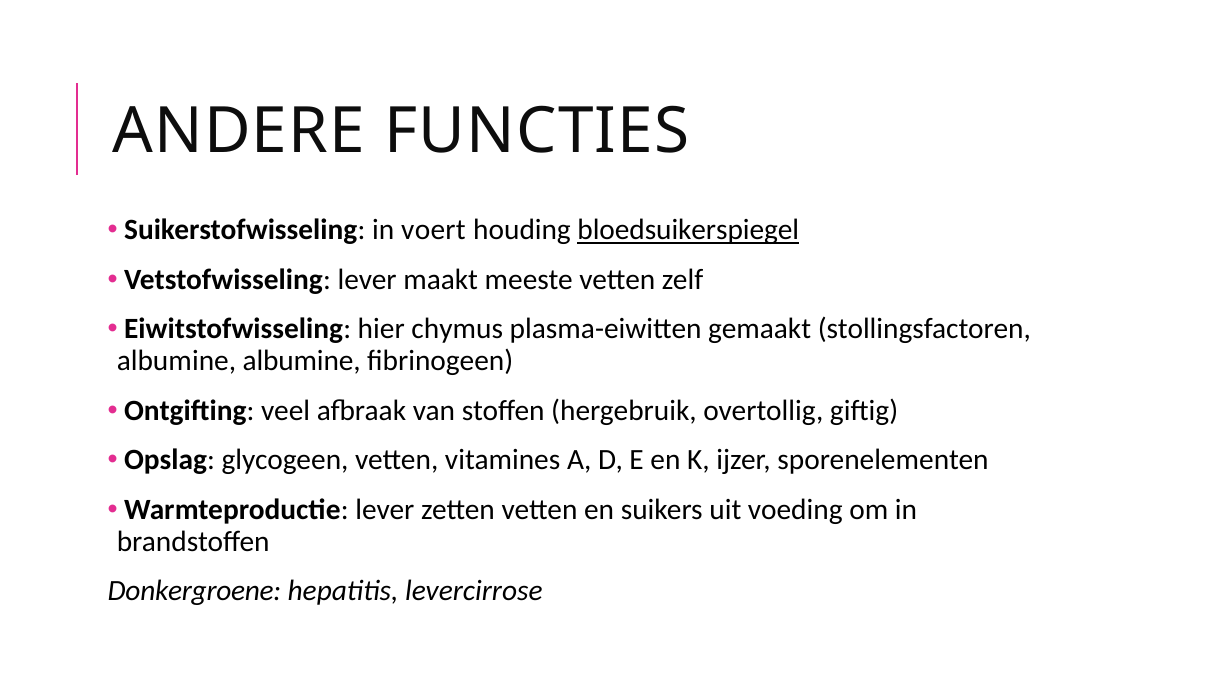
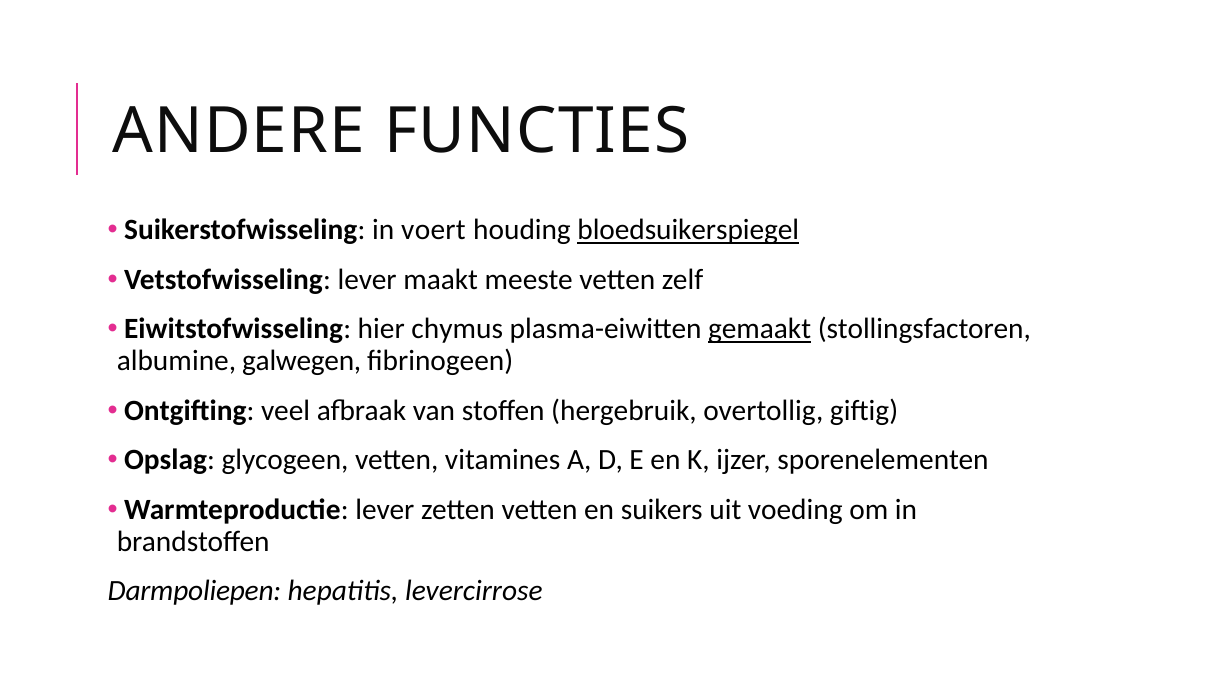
gemaakt underline: none -> present
albumine albumine: albumine -> galwegen
Donkergroene: Donkergroene -> Darmpoliepen
